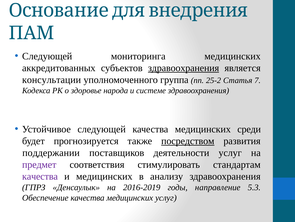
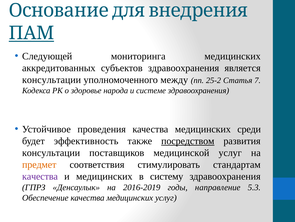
ПАМ underline: none -> present
здравоохранения at (184, 68) underline: present -> none
группа: группа -> между
Устойчивое следующей: следующей -> проведения
прогнозируется: прогнозируется -> эффективность
поддержании at (51, 152): поддержании -> консультации
деятельности: деятельности -> медицинской
предмет colour: purple -> orange
анализу: анализу -> систему
